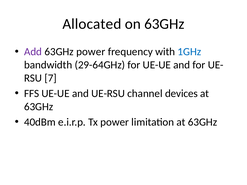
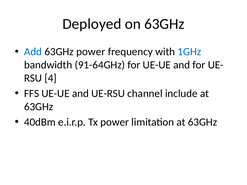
Allocated: Allocated -> Deployed
Add colour: purple -> blue
29-64GHz: 29-64GHz -> 91-64GHz
7: 7 -> 4
devices: devices -> include
